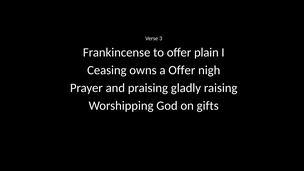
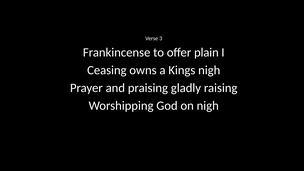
a Offer: Offer -> Kings
on gifts: gifts -> nigh
